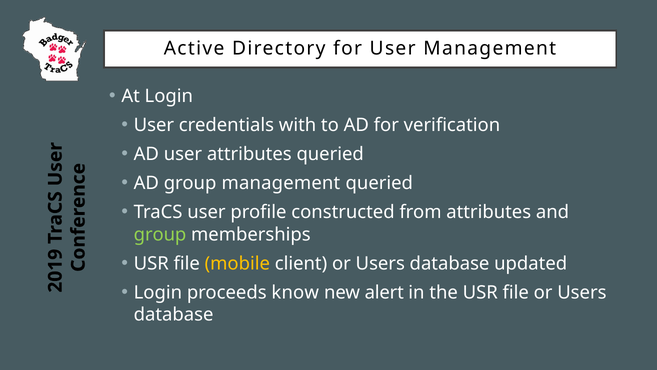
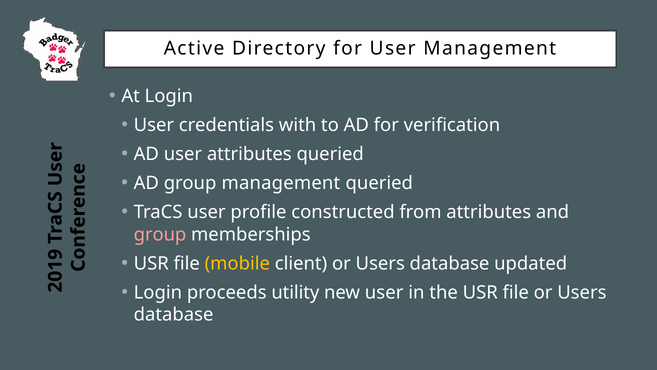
group at (160, 234) colour: light green -> pink
know: know -> utility
new alert: alert -> user
